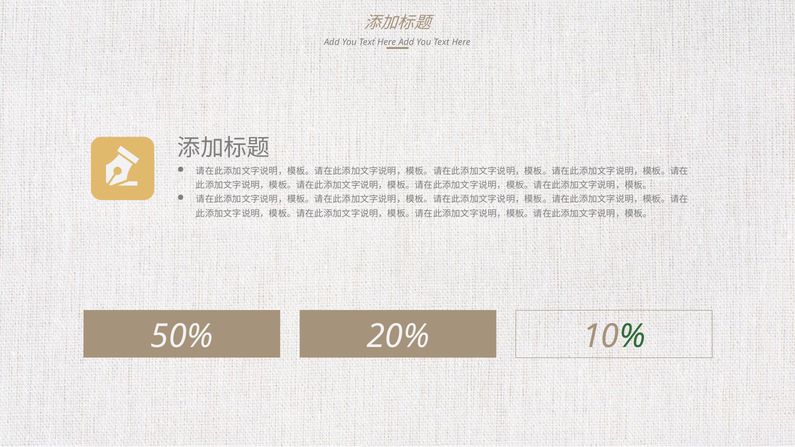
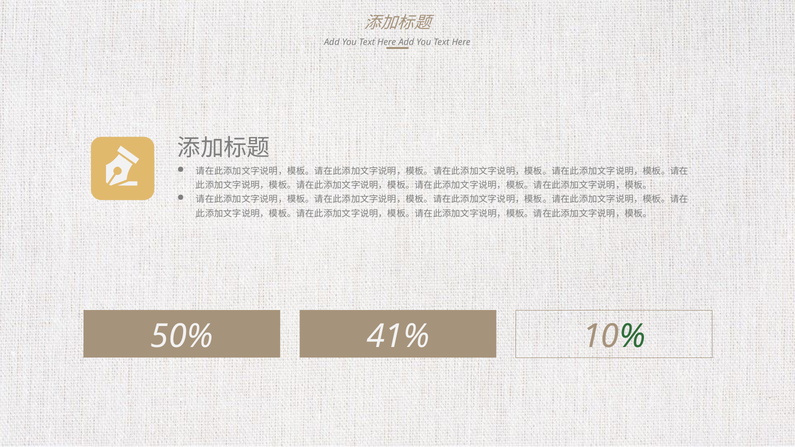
20%: 20% -> 41%
